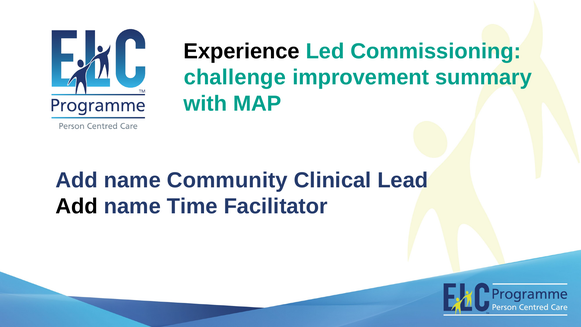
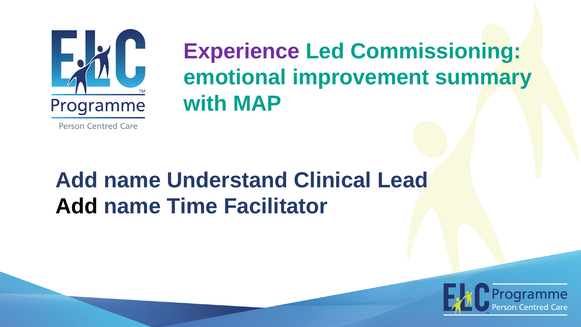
Experience colour: black -> purple
challenge: challenge -> emotional
Community: Community -> Understand
